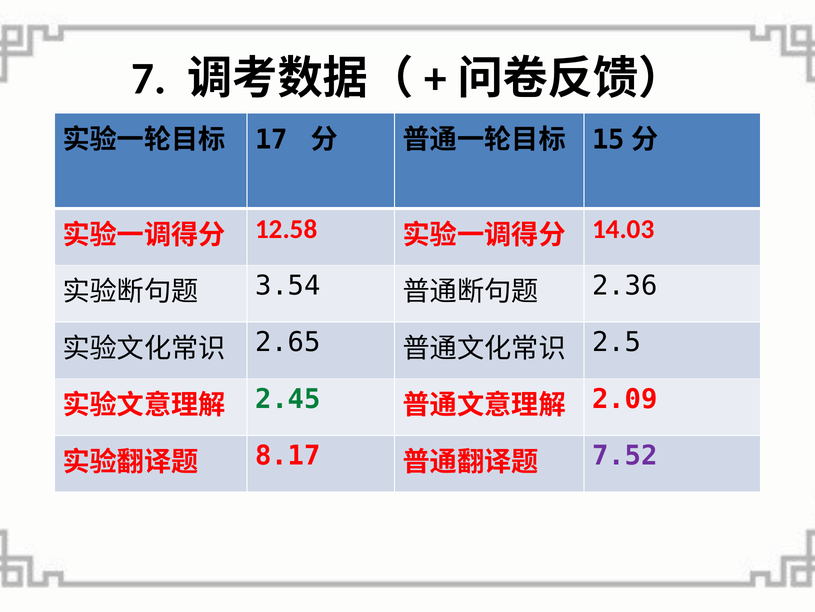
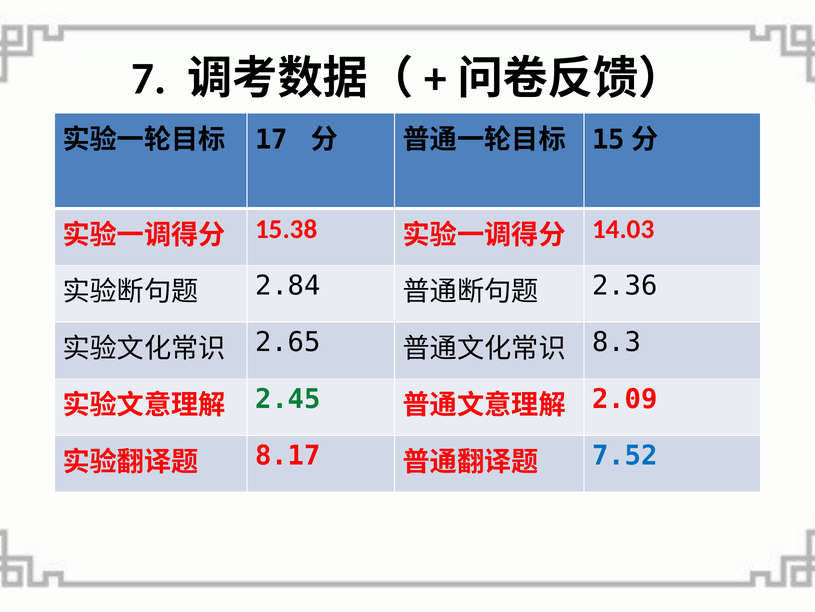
12.58: 12.58 -> 15.38
3.54: 3.54 -> 2.84
2.5: 2.5 -> 8.3
7.52 colour: purple -> blue
